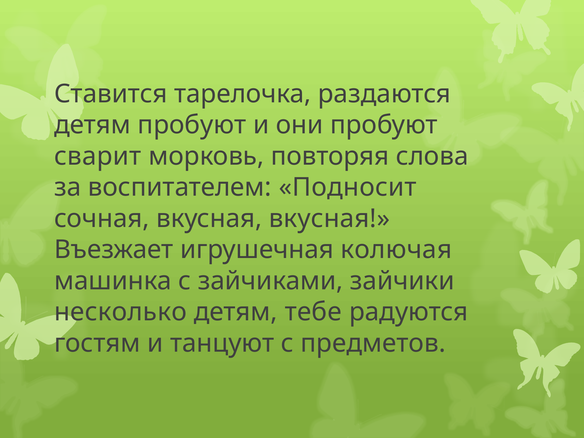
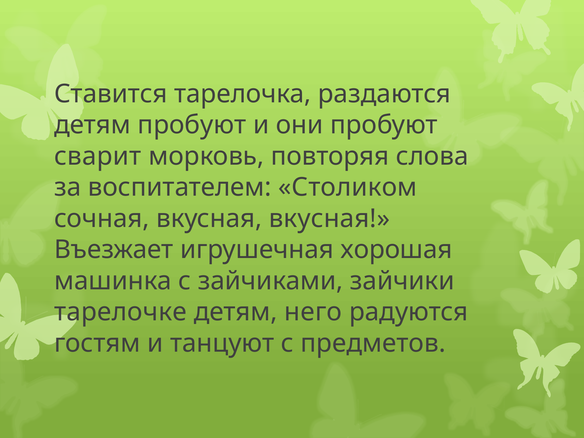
Подносит: Подносит -> Столиком
колючая: колючая -> хорошая
несколько: несколько -> тарелочке
тебе: тебе -> него
